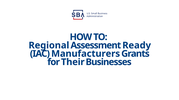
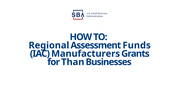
Ready: Ready -> Funds
Their: Their -> Than
